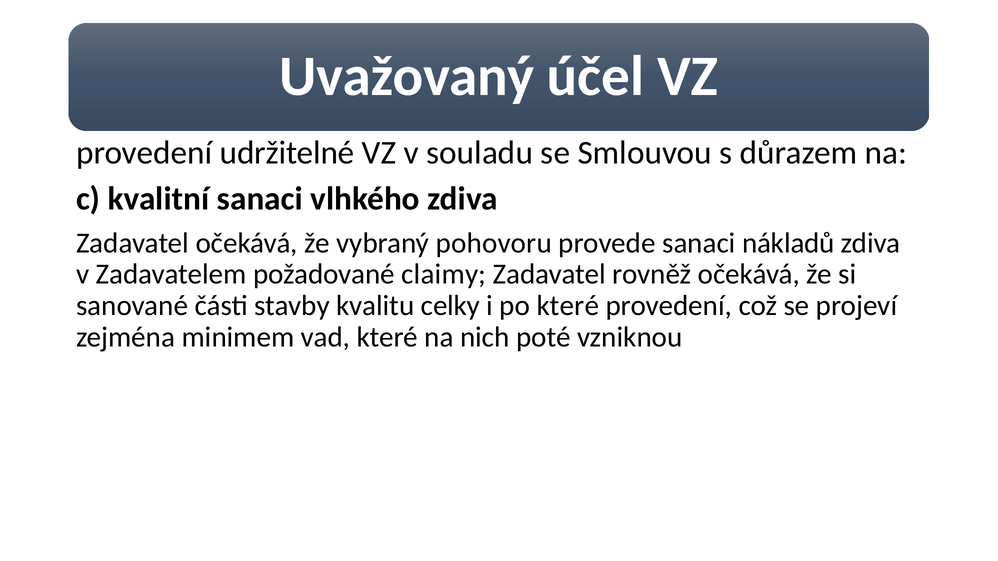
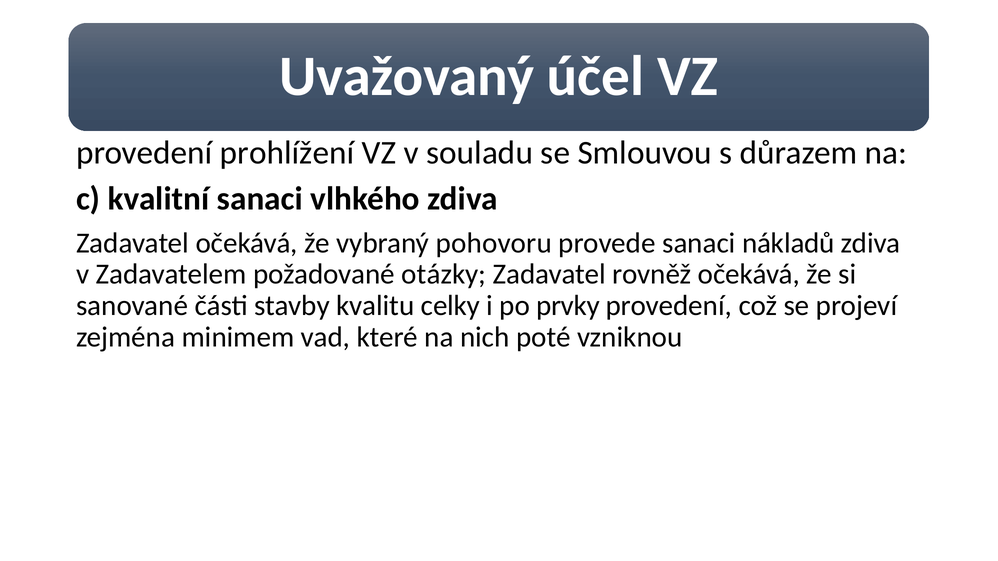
udržitelné: udržitelné -> prohlížení
claimy: claimy -> otázky
po které: které -> prvky
